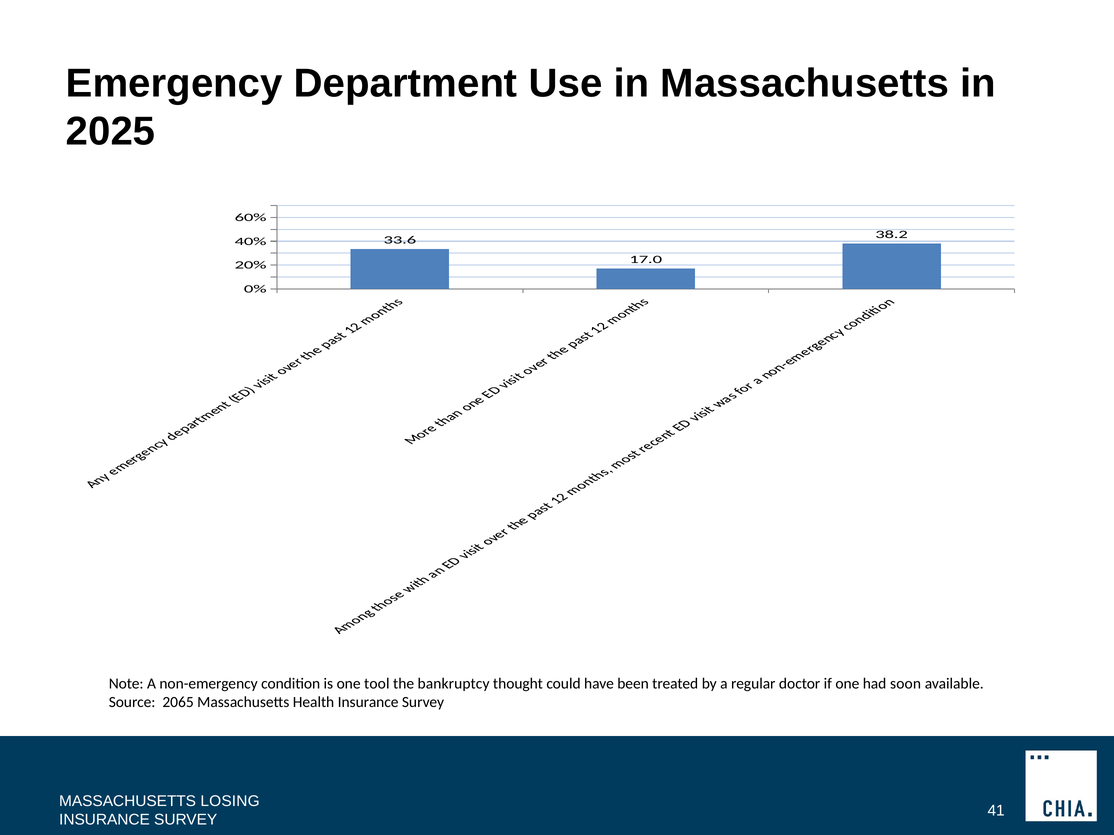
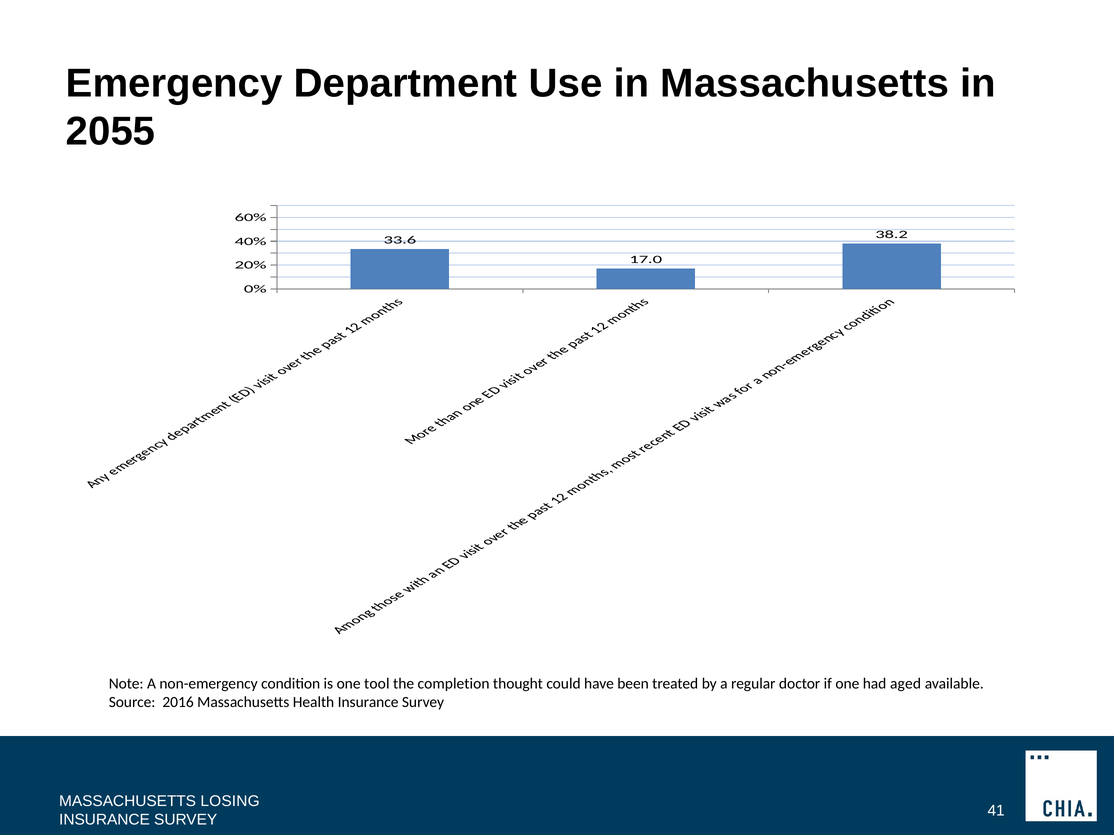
2025: 2025 -> 2055
bankruptcy: bankruptcy -> completion
soon: soon -> aged
2065: 2065 -> 2016
